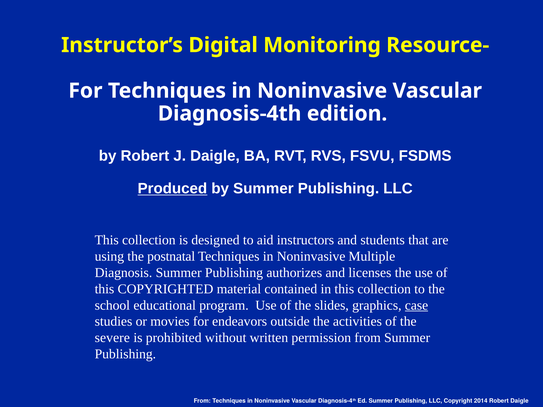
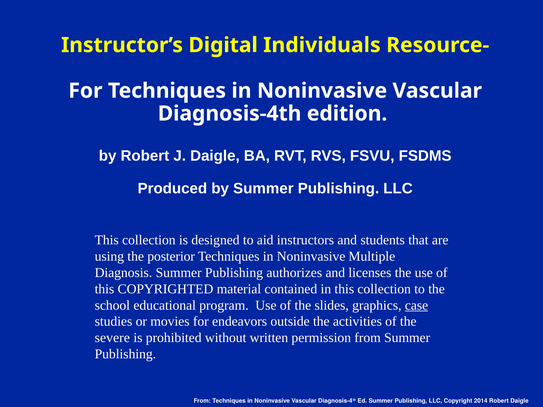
Monitoring: Monitoring -> Individuals
Produced underline: present -> none
postnatal: postnatal -> posterior
